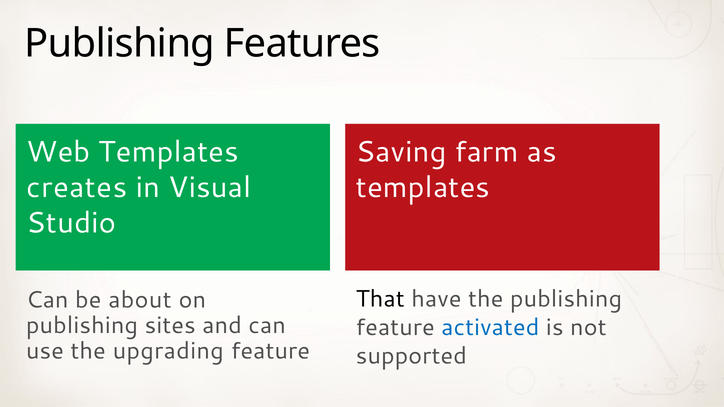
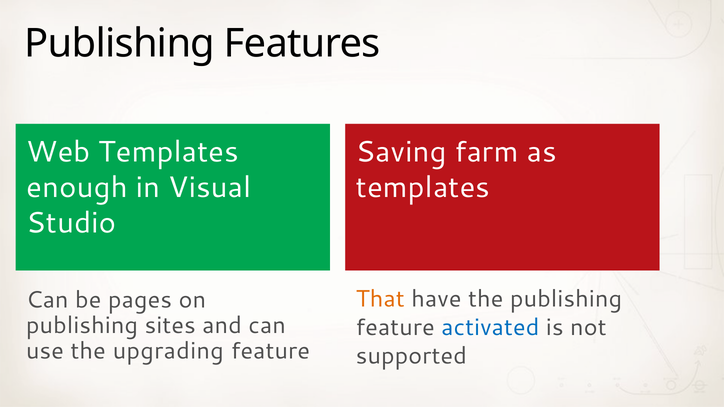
creates: creates -> enough
That colour: black -> orange
about: about -> pages
